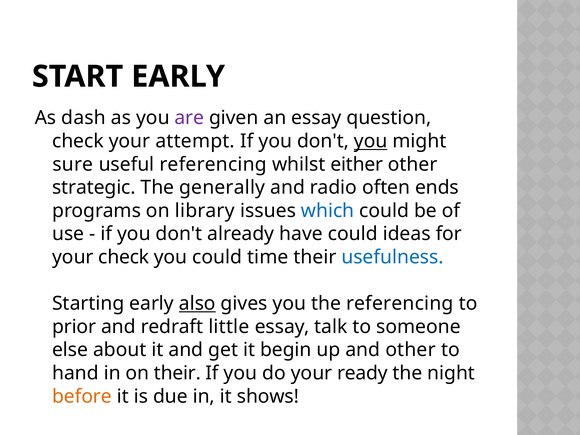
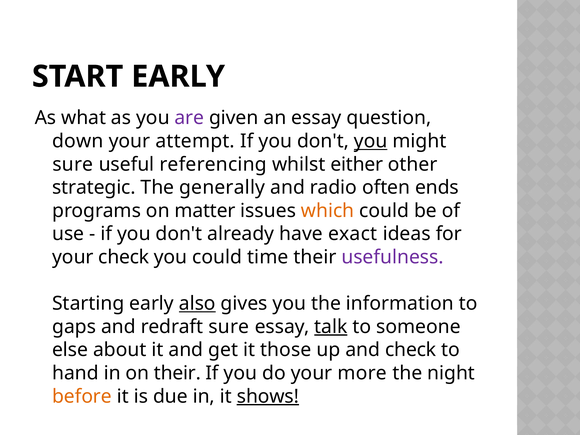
dash: dash -> what
check at (78, 141): check -> down
library: library -> matter
which colour: blue -> orange
have could: could -> exact
usefulness colour: blue -> purple
the referencing: referencing -> information
prior: prior -> gaps
redraft little: little -> sure
talk underline: none -> present
begin: begin -> those
and other: other -> check
ready: ready -> more
shows underline: none -> present
